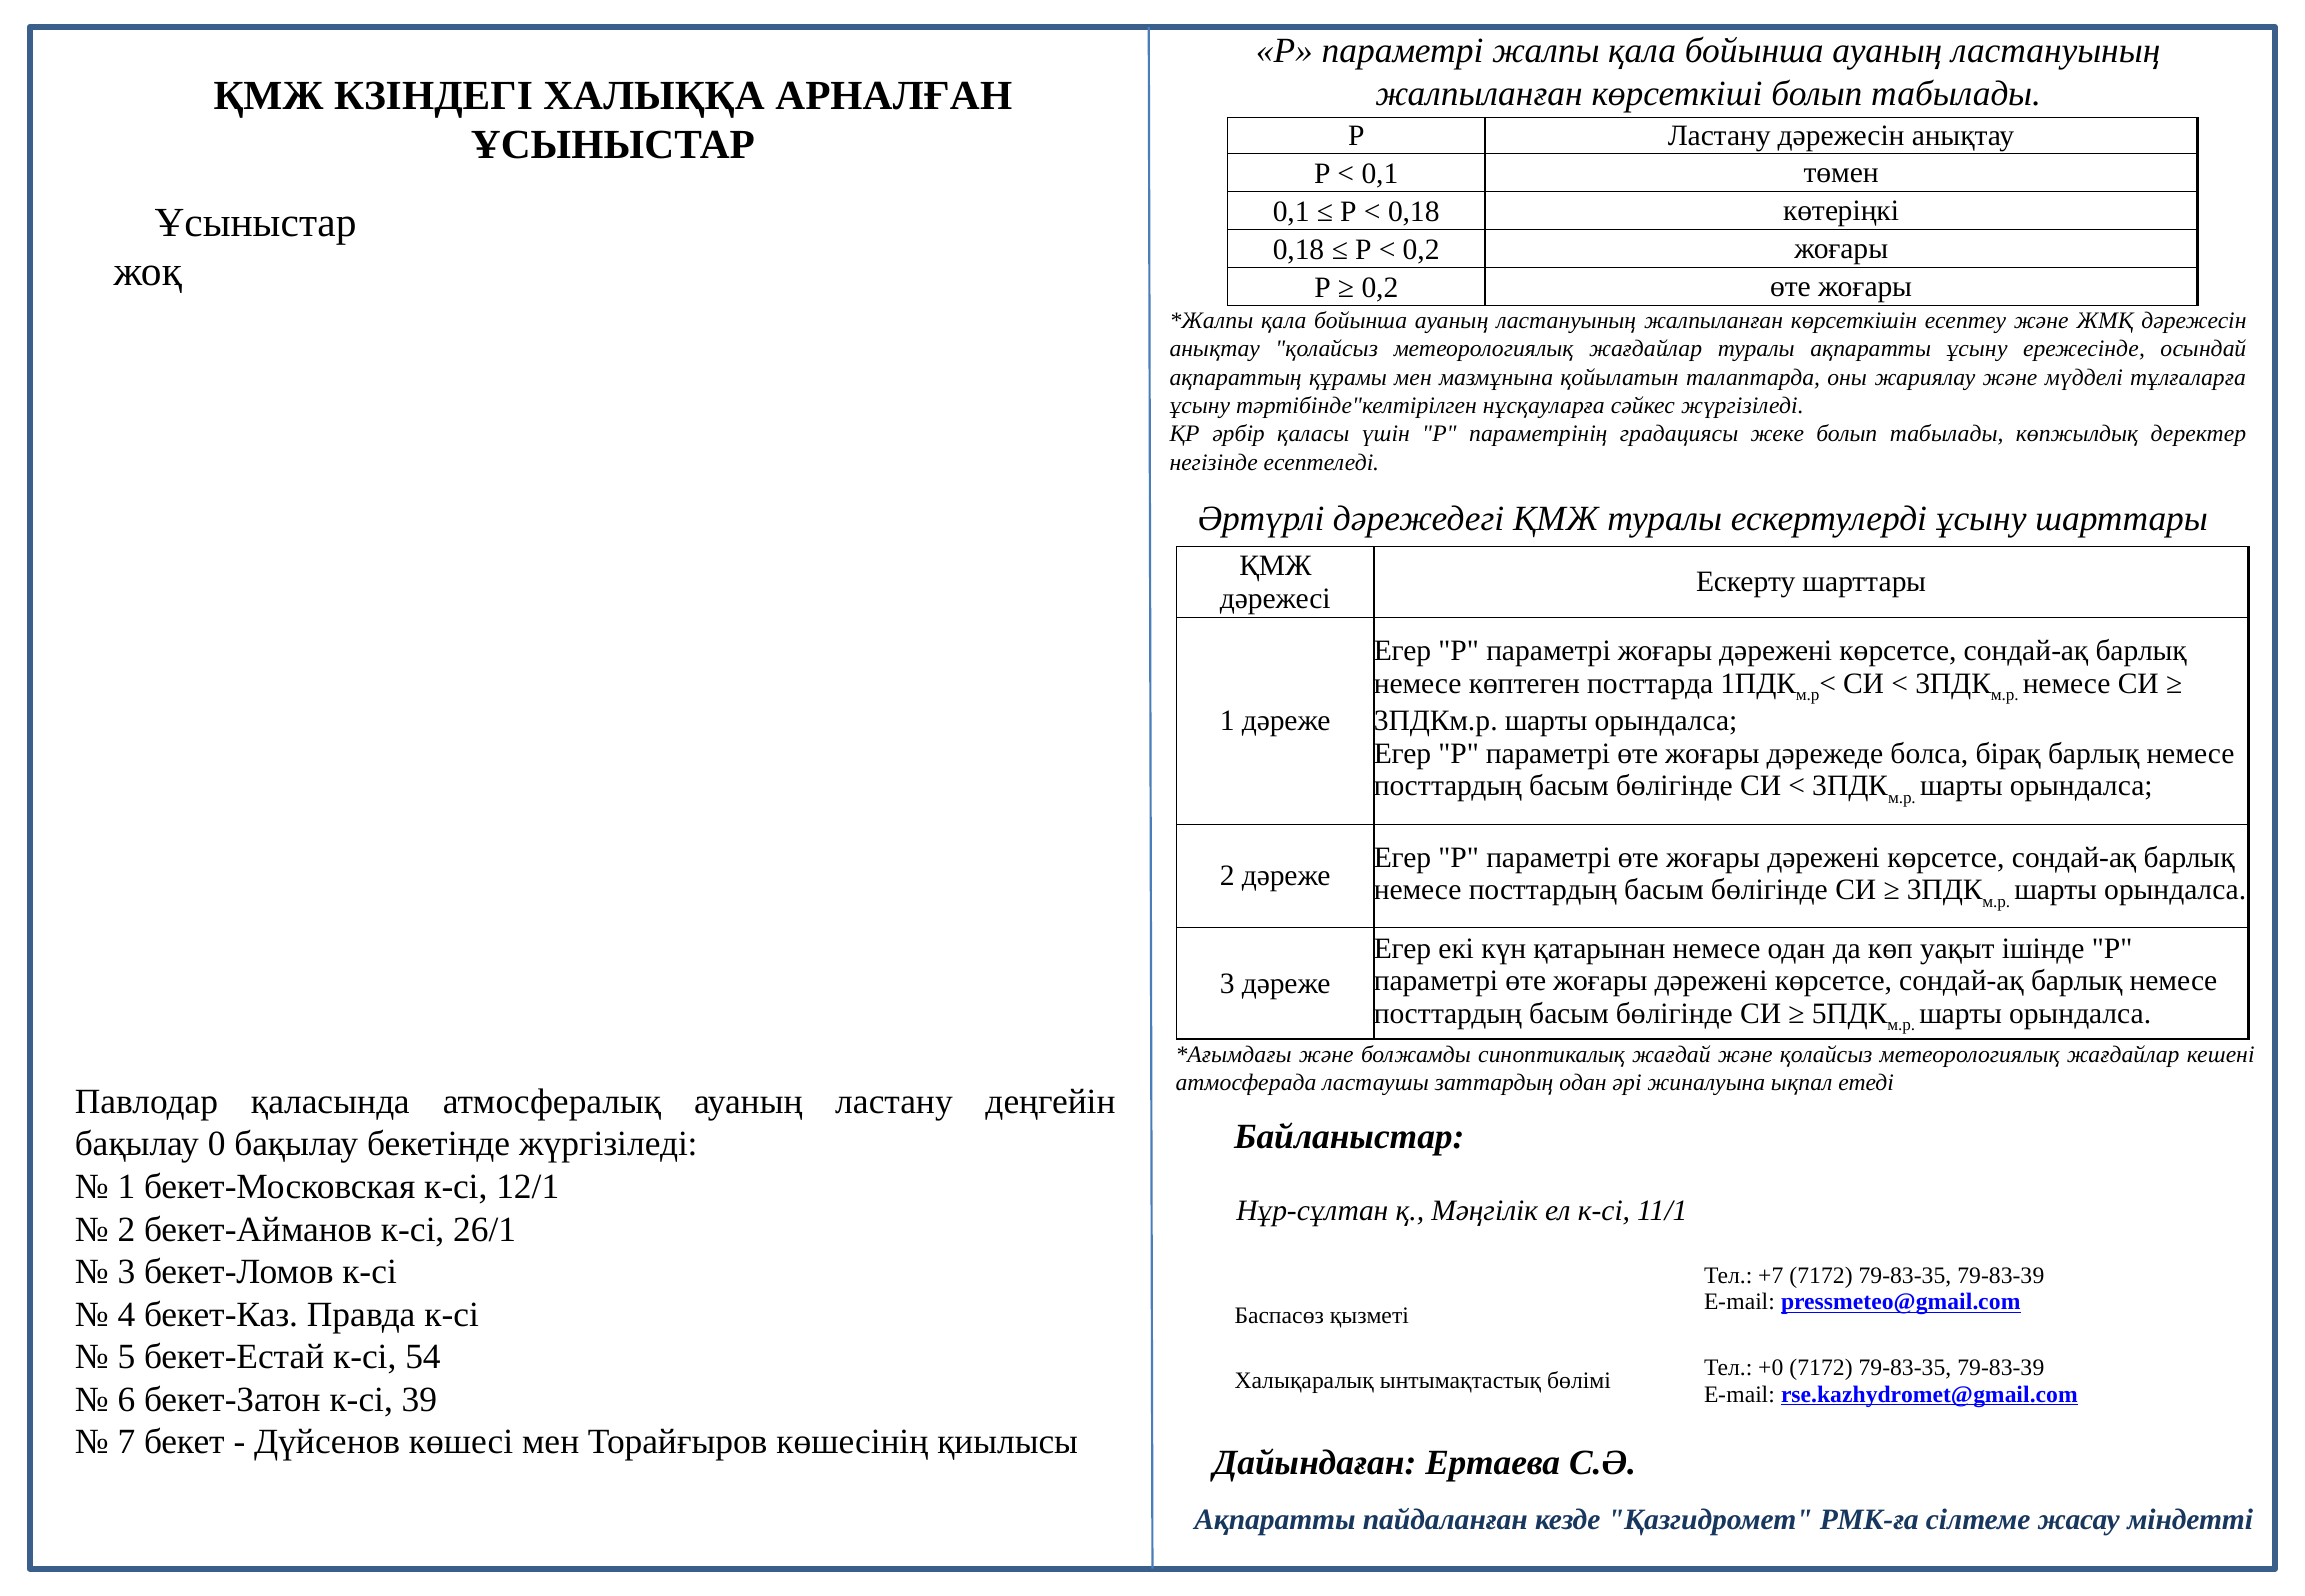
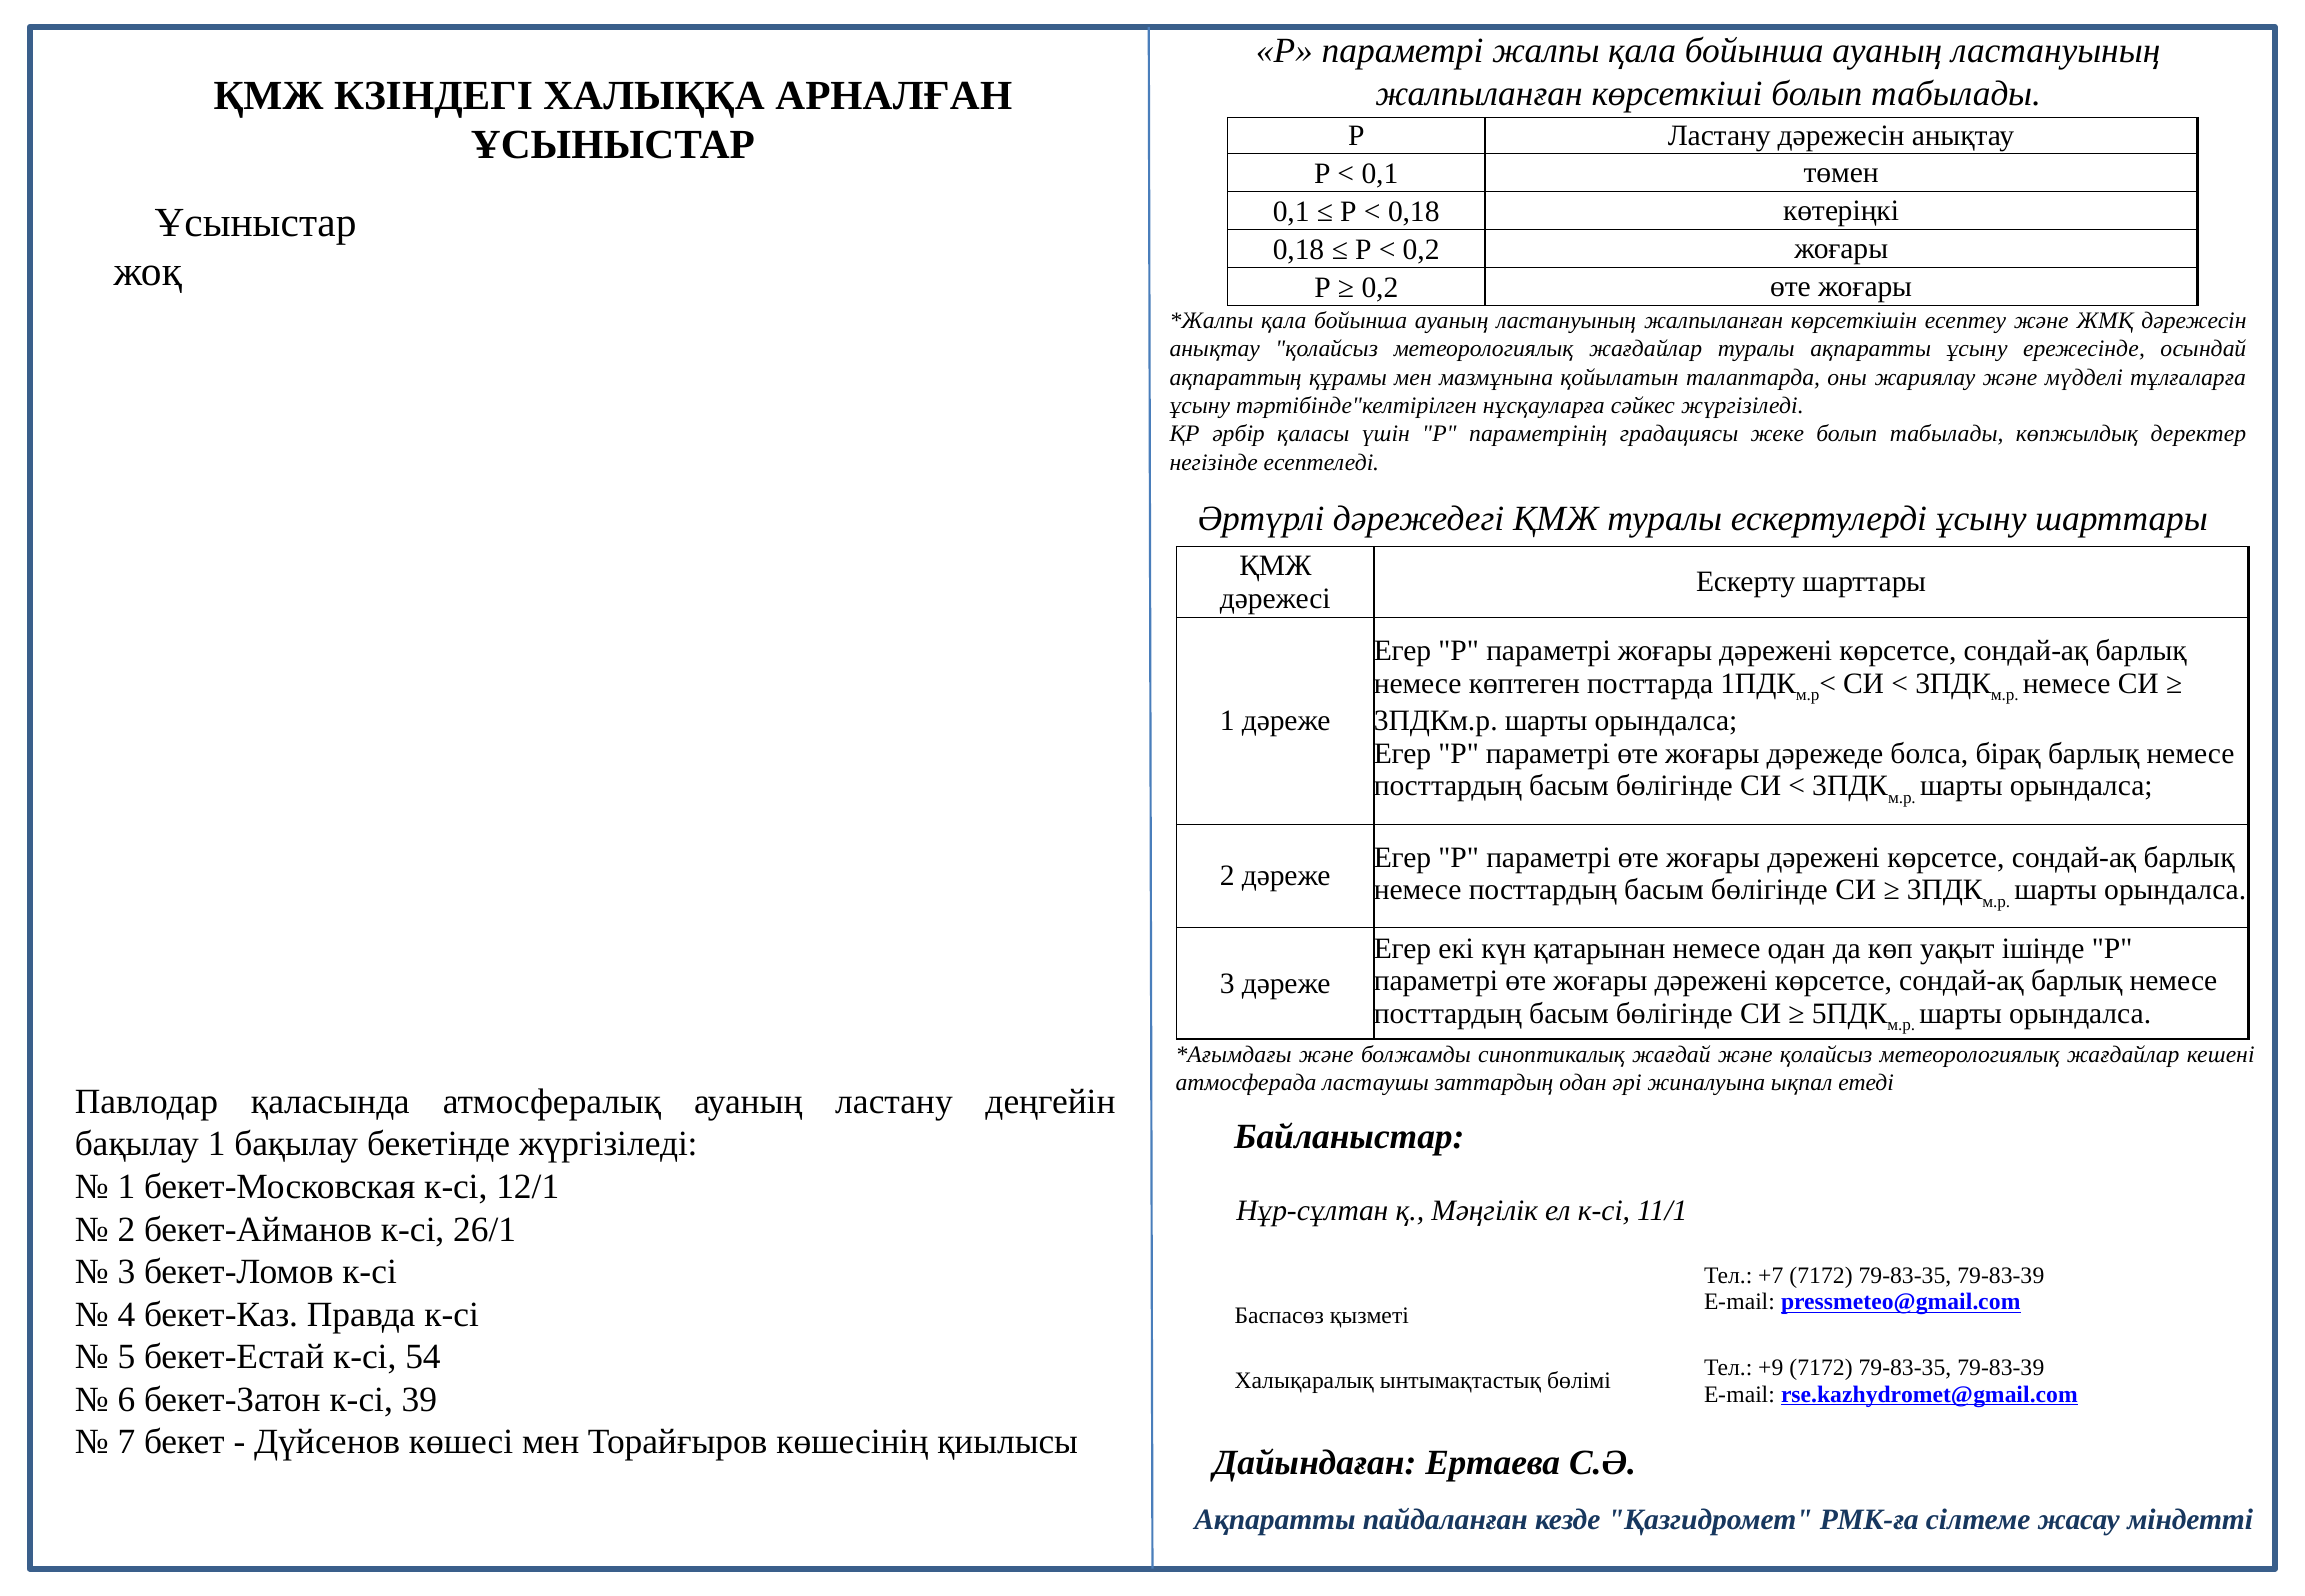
бақылау 0: 0 -> 1
+0: +0 -> +9
